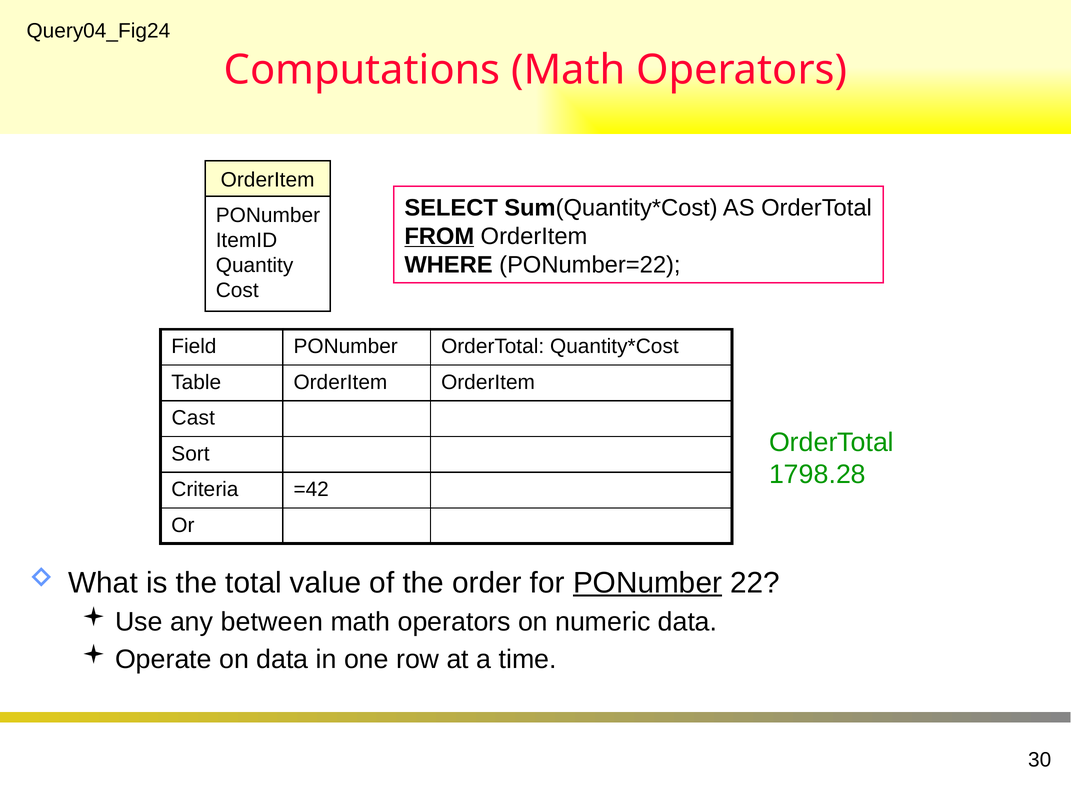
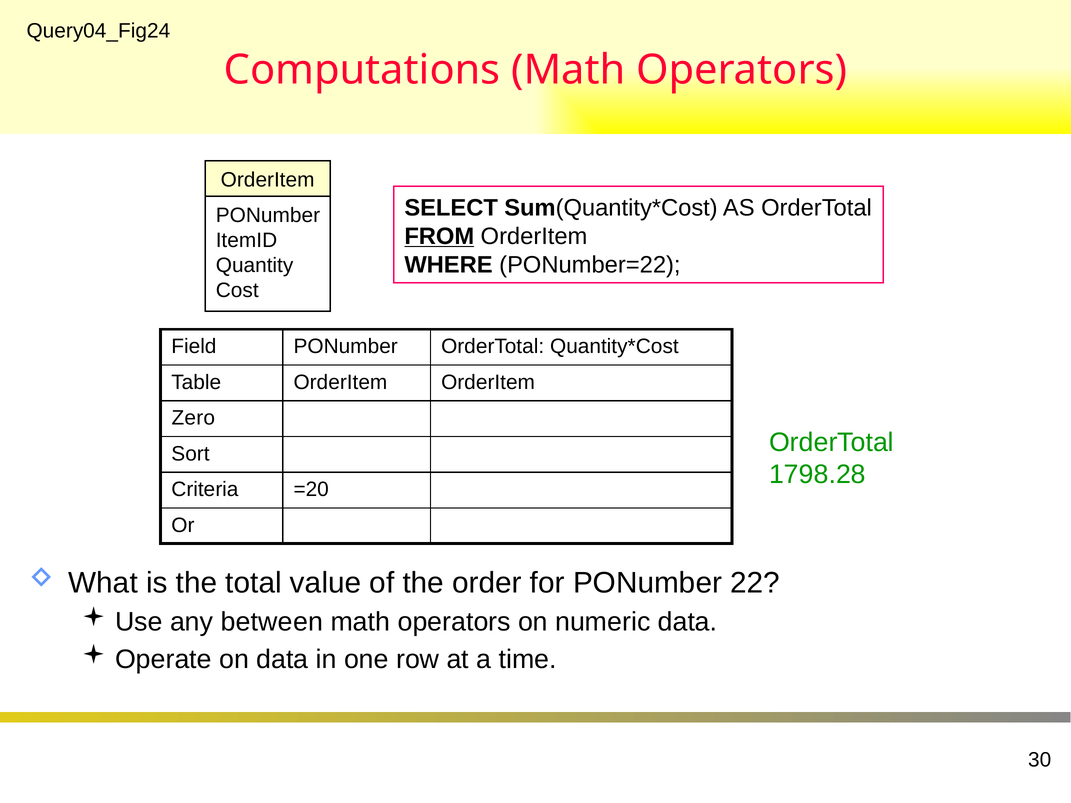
Cast: Cast -> Zero
=42: =42 -> =20
PONumber at (648, 583) underline: present -> none
